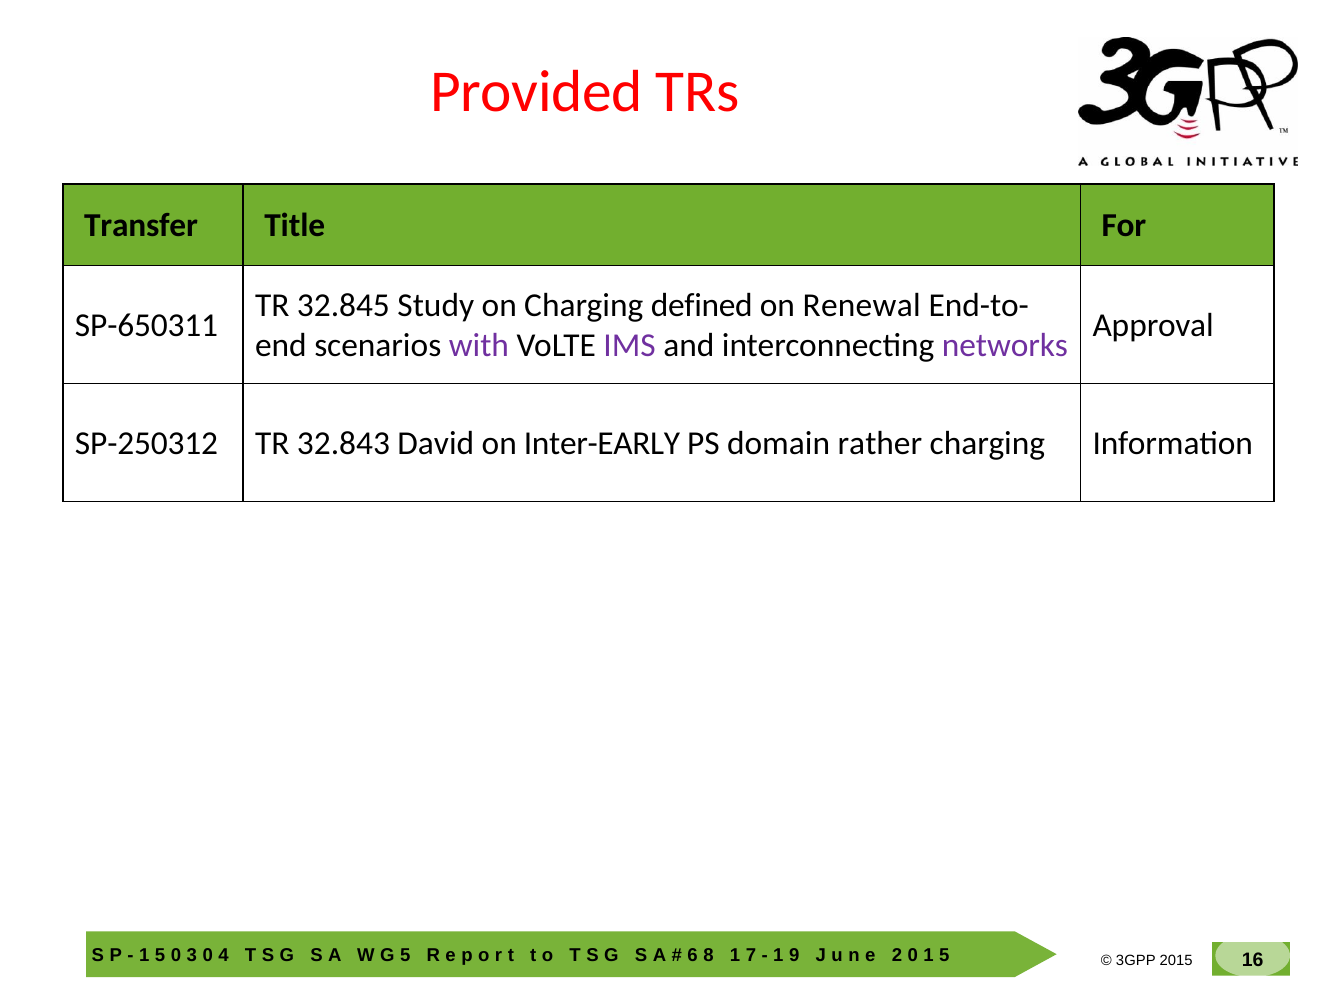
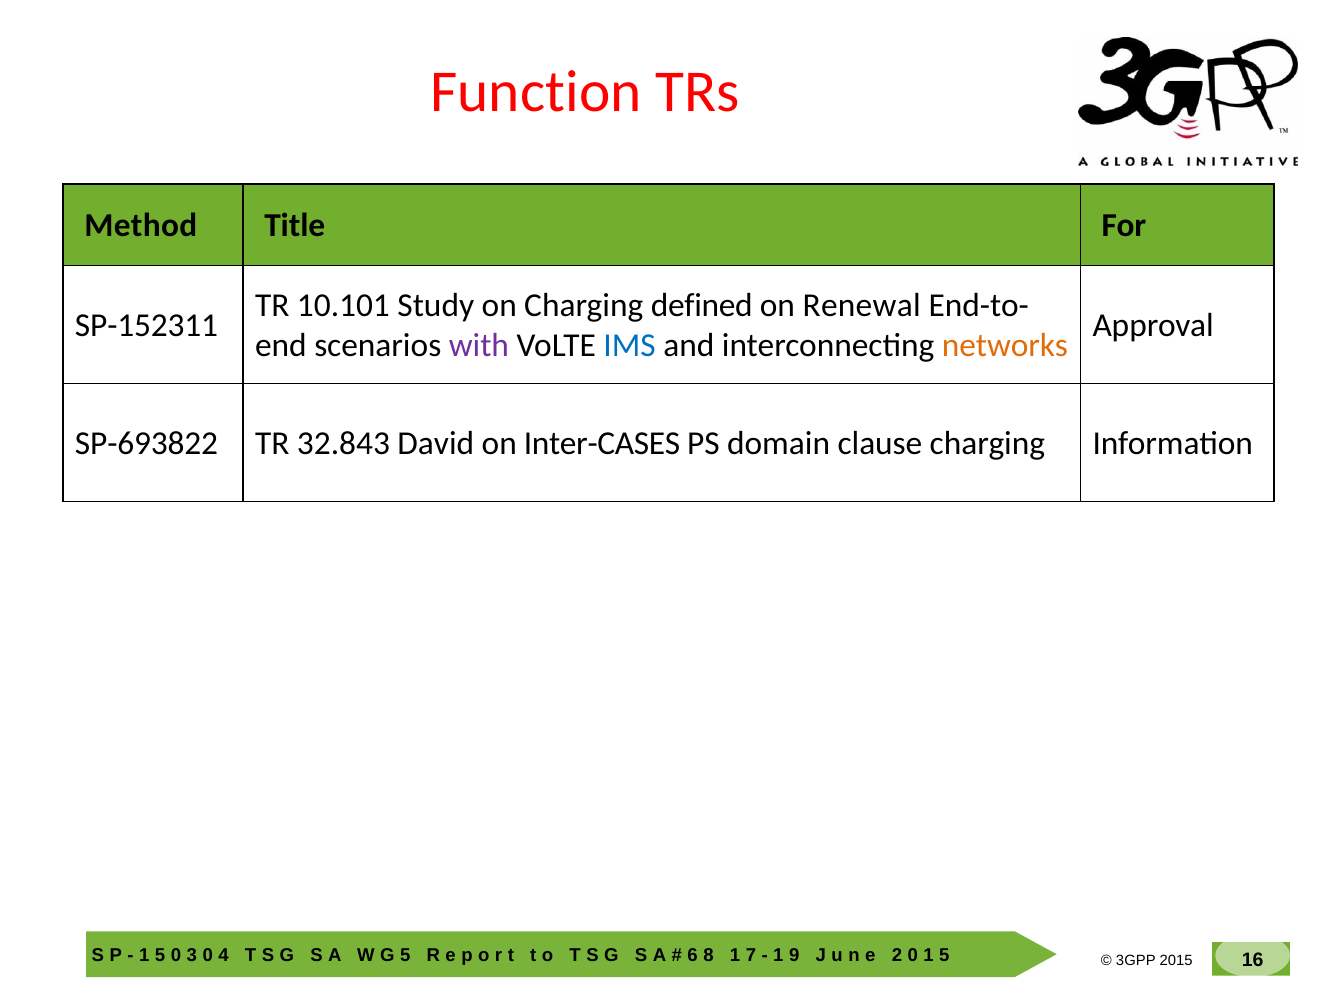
Provided: Provided -> Function
Transfer: Transfer -> Method
32.845: 32.845 -> 10.101
SP-650311: SP-650311 -> SP-152311
IMS colour: purple -> blue
networks colour: purple -> orange
SP-250312: SP-250312 -> SP-693822
Inter-EARLY: Inter-EARLY -> Inter-CASES
rather: rather -> clause
